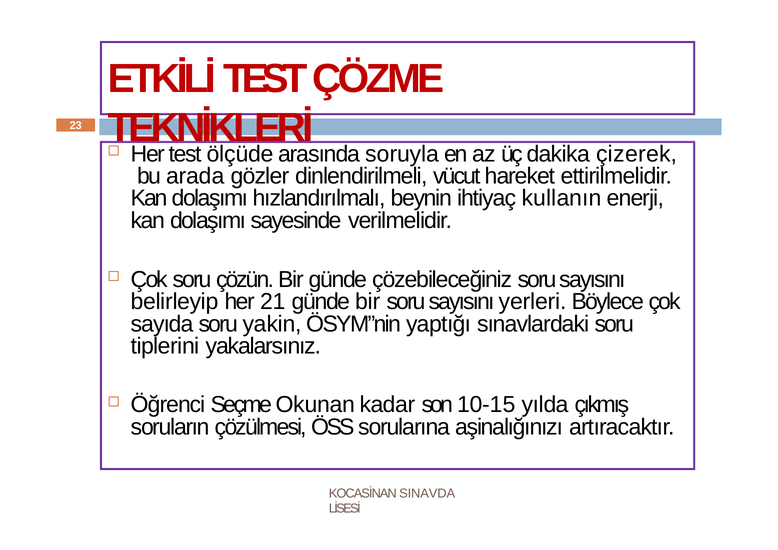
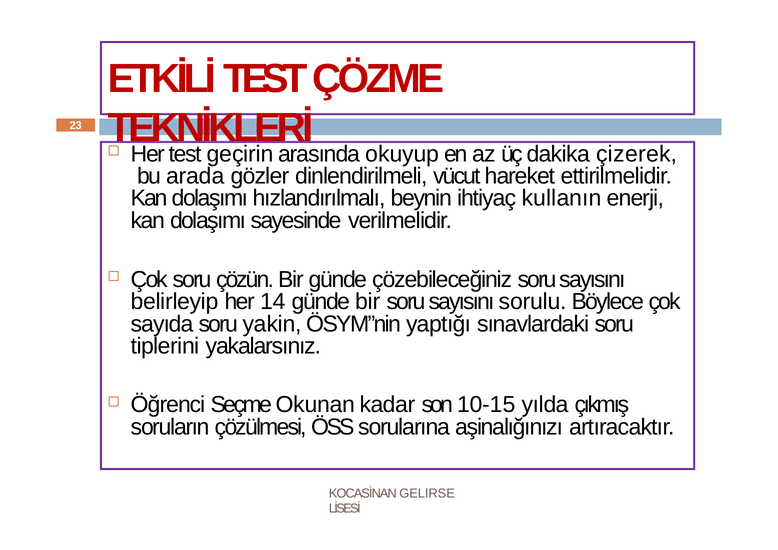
ölçüde: ölçüde -> geçirin
soruyla: soruyla -> okuyup
21: 21 -> 14
yerleri: yerleri -> sorulu
SINAVDA: SINAVDA -> GELIRSE
